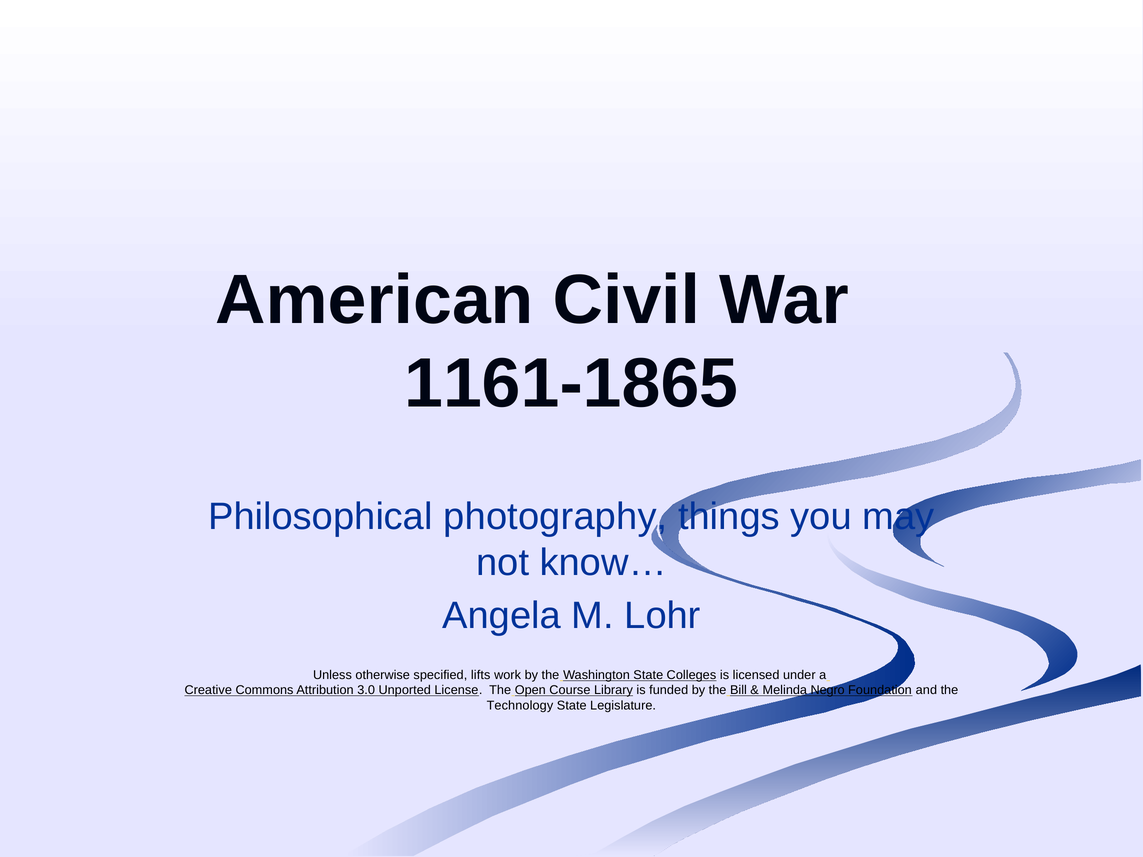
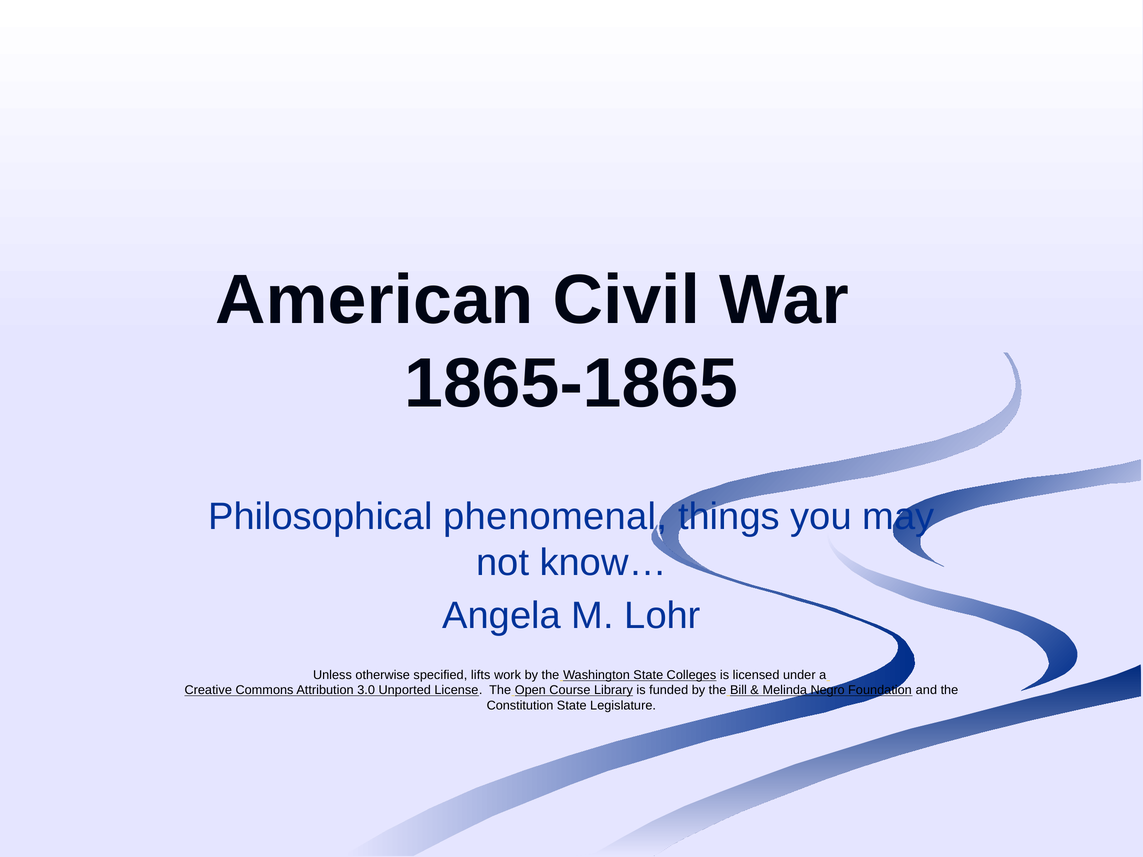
1161-1865: 1161-1865 -> 1865-1865
photography: photography -> phenomenal
Technology: Technology -> Constitution
